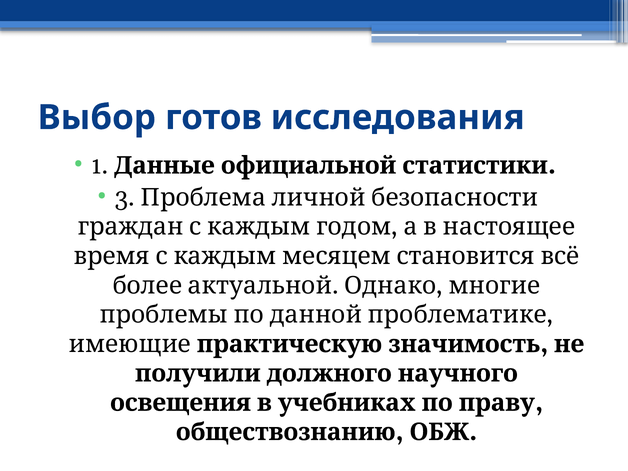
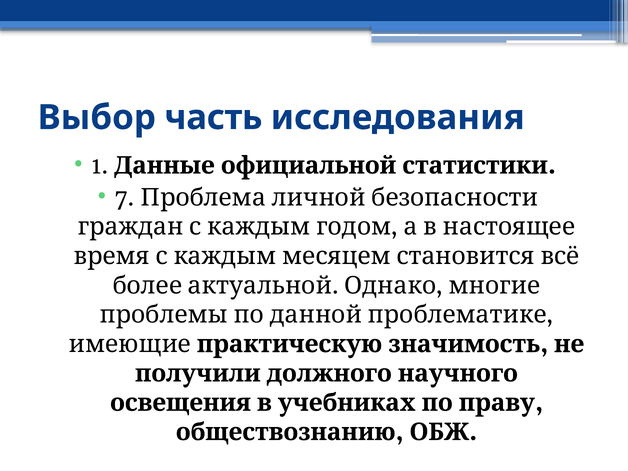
готов: готов -> часть
3: 3 -> 7
